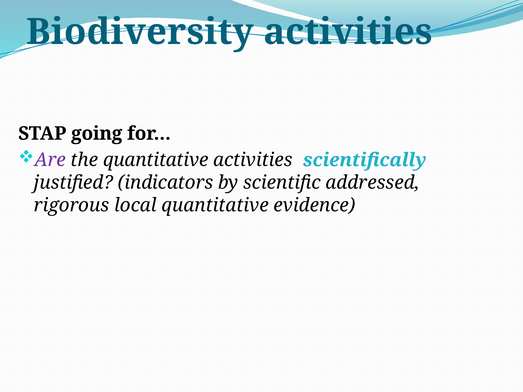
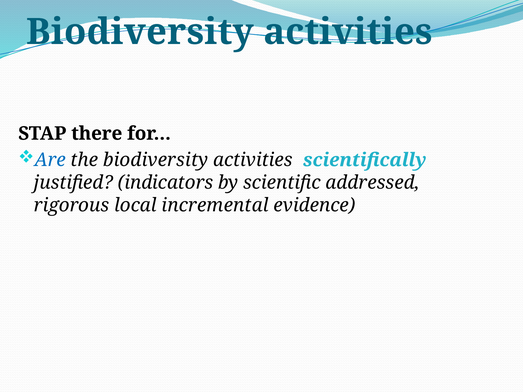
going: going -> there
Are colour: purple -> blue
the quantitative: quantitative -> biodiversity
local quantitative: quantitative -> incremental
